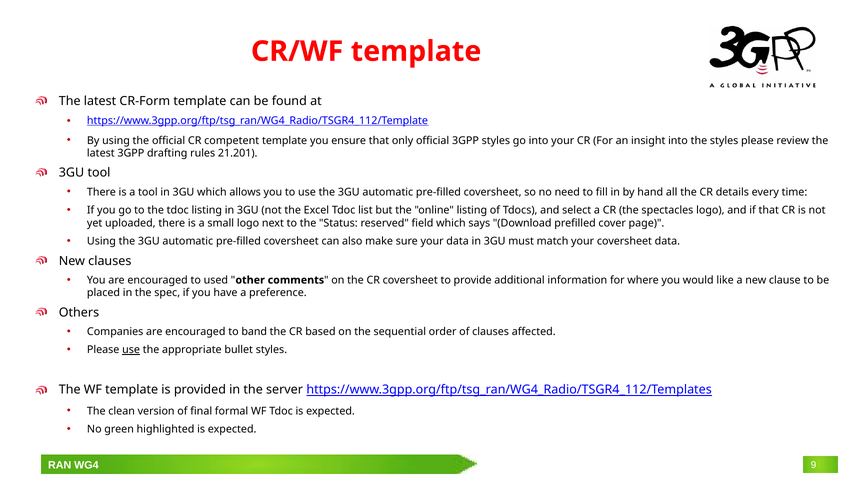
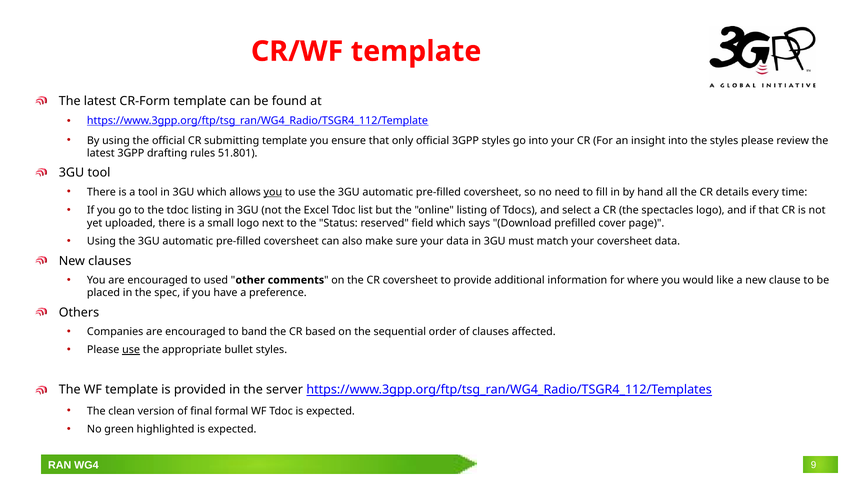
competent: competent -> submitting
21.201: 21.201 -> 51.801
you at (273, 192) underline: none -> present
